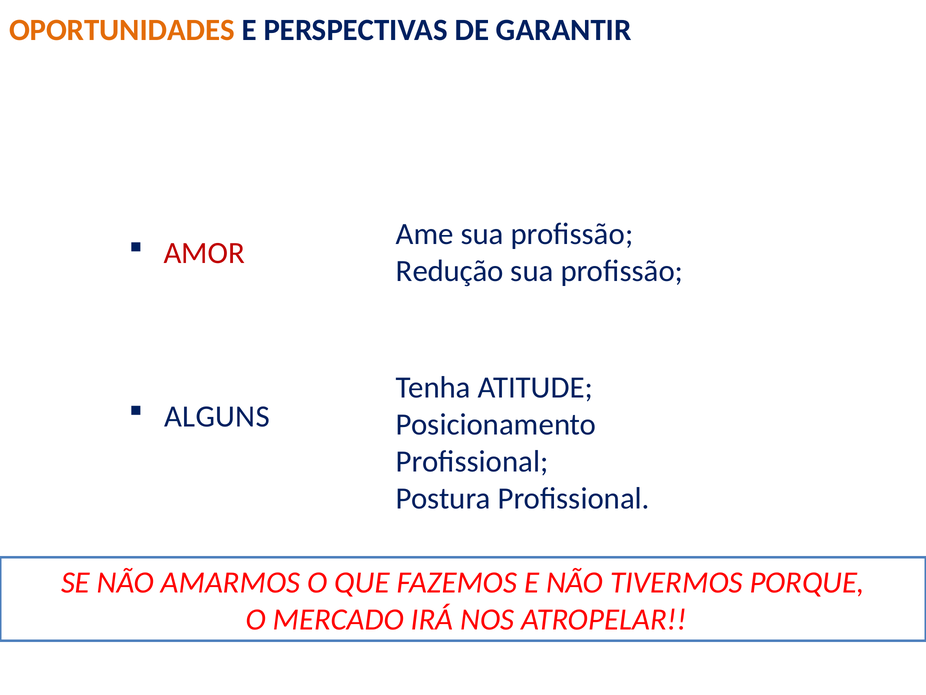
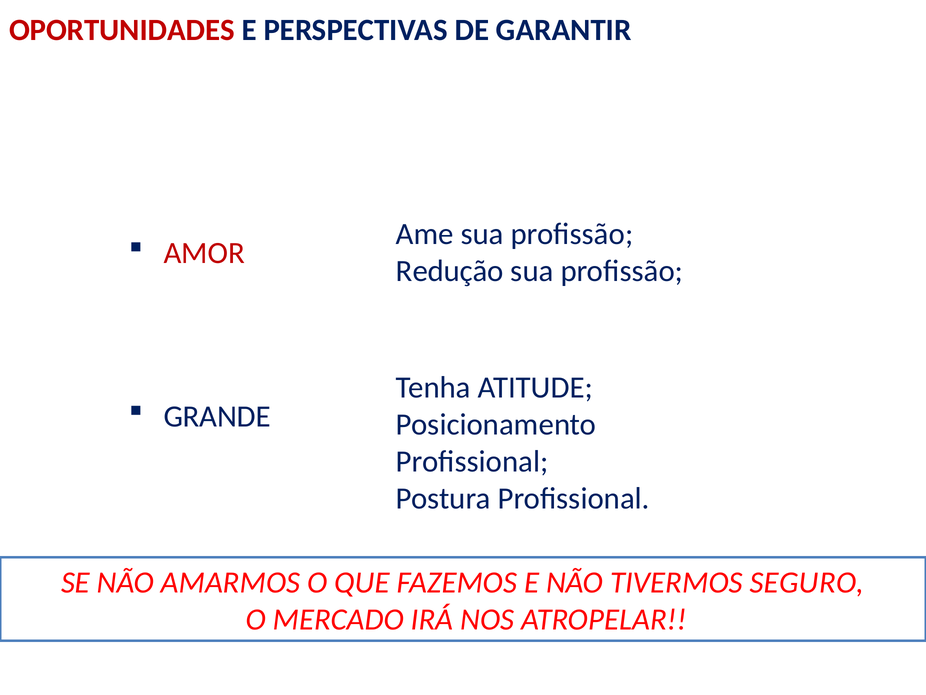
OPORTUNIDADES colour: orange -> red
ALGUNS: ALGUNS -> GRANDE
PORQUE: PORQUE -> SEGURO
